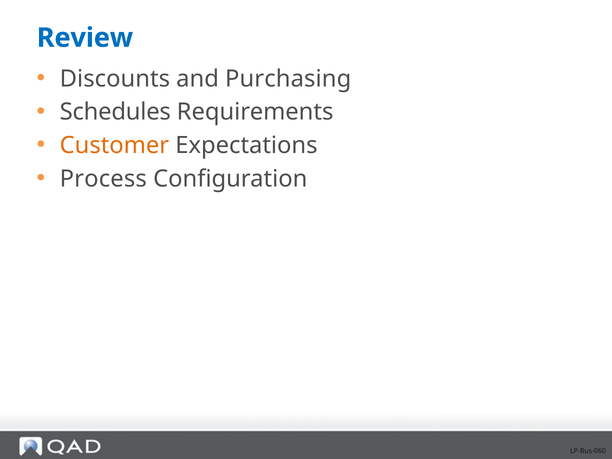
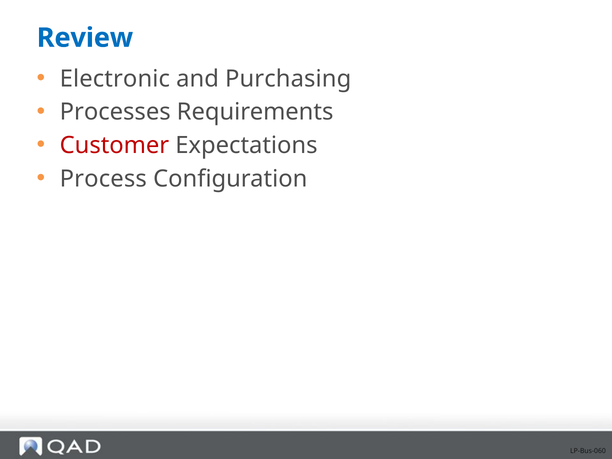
Discounts: Discounts -> Electronic
Schedules: Schedules -> Processes
Customer colour: orange -> red
